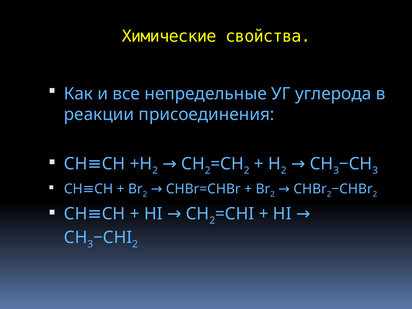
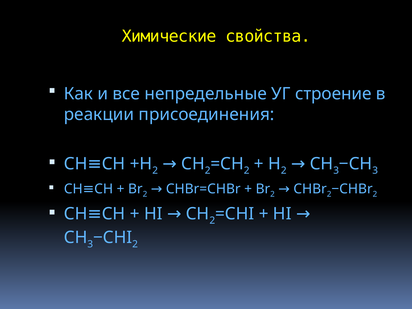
углерода: углерода -> строение
